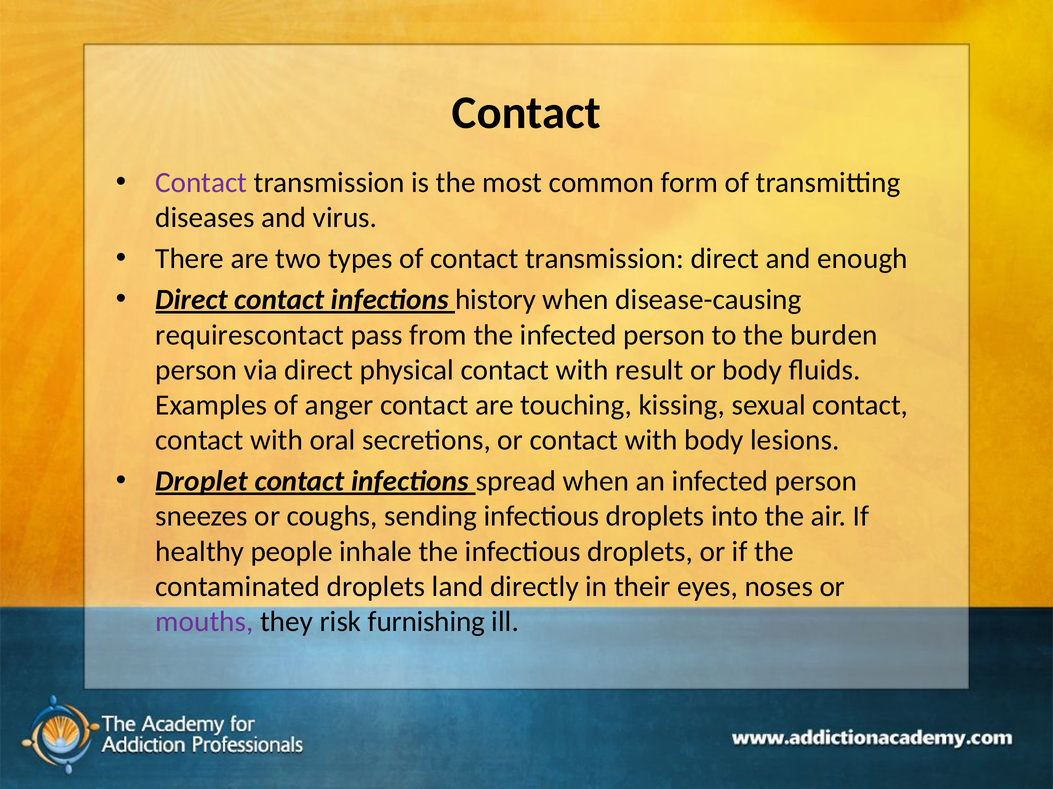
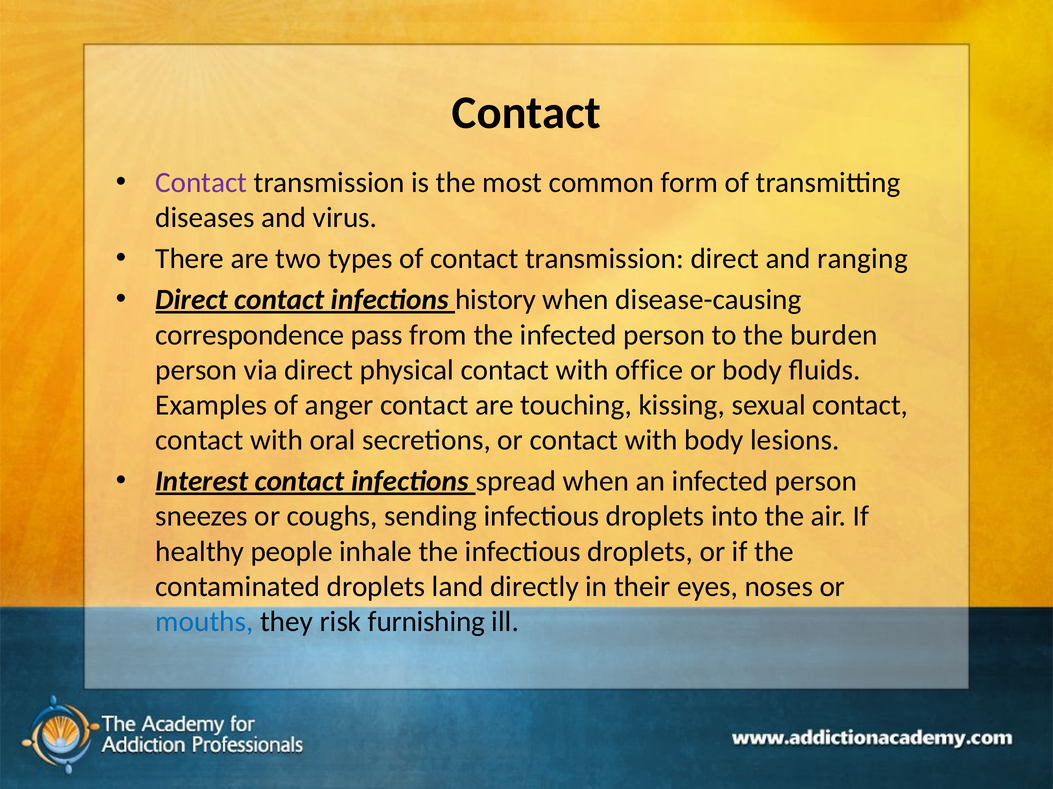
enough: enough -> ranging
requirescontact: requirescontact -> correspondence
result: result -> office
Droplet: Droplet -> Interest
mouths colour: purple -> blue
